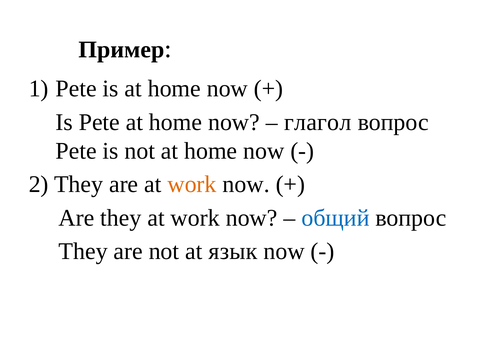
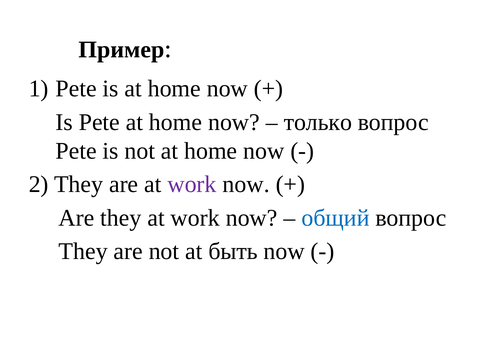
глагол: глагол -> только
work at (192, 184) colour: orange -> purple
язык: язык -> быть
